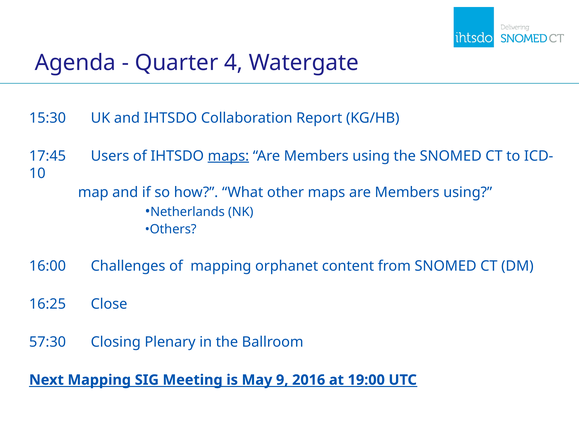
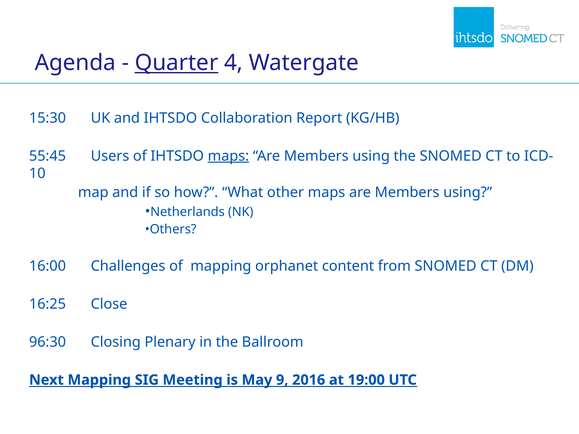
Quarter underline: none -> present
17:45: 17:45 -> 55:45
57:30: 57:30 -> 96:30
